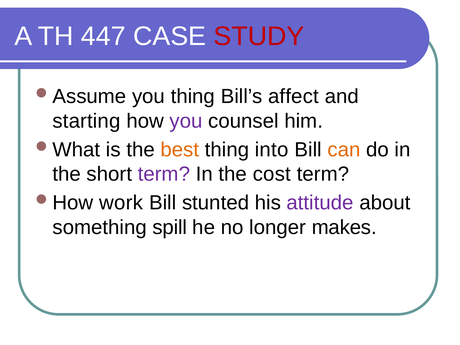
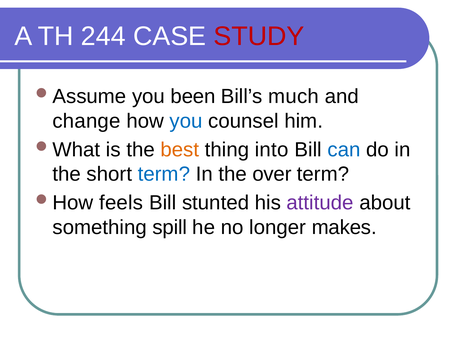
447: 447 -> 244
you thing: thing -> been
affect: affect -> much
starting: starting -> change
you at (186, 121) colour: purple -> blue
can colour: orange -> blue
term at (164, 174) colour: purple -> blue
cost: cost -> over
work: work -> feels
